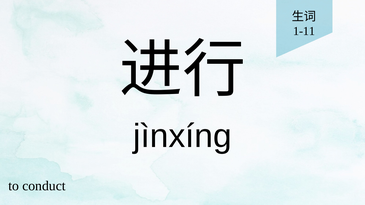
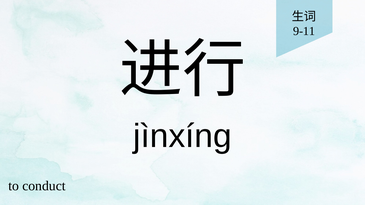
1-11: 1-11 -> 9-11
